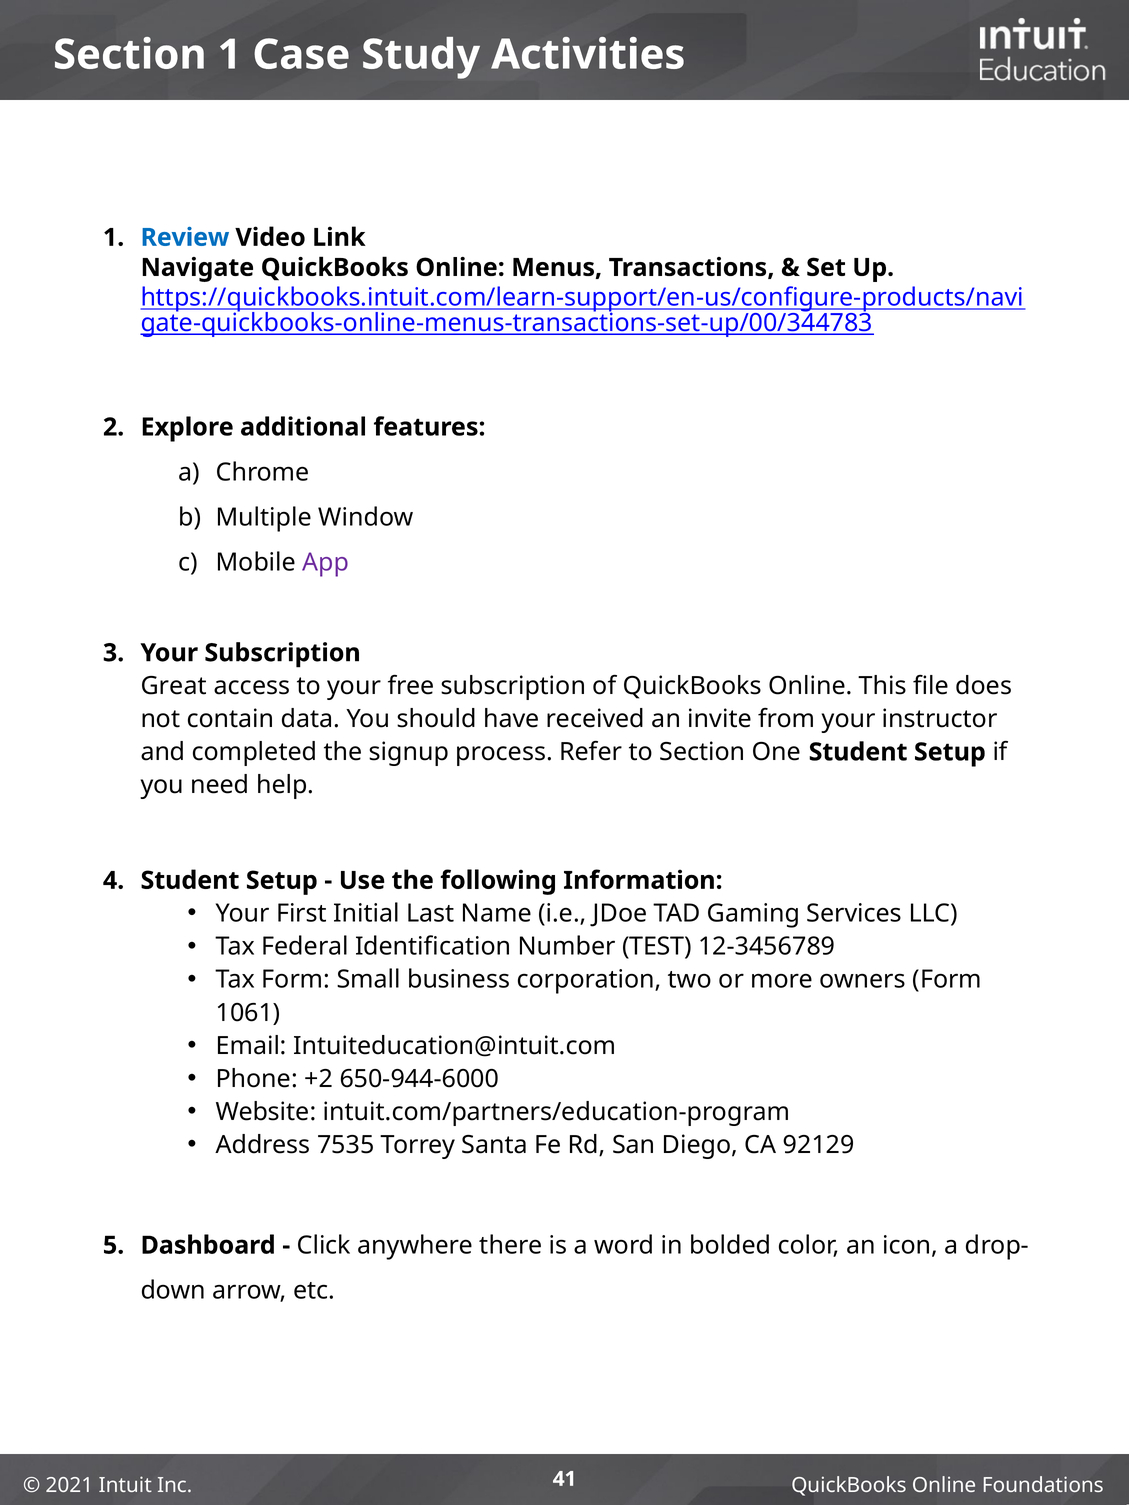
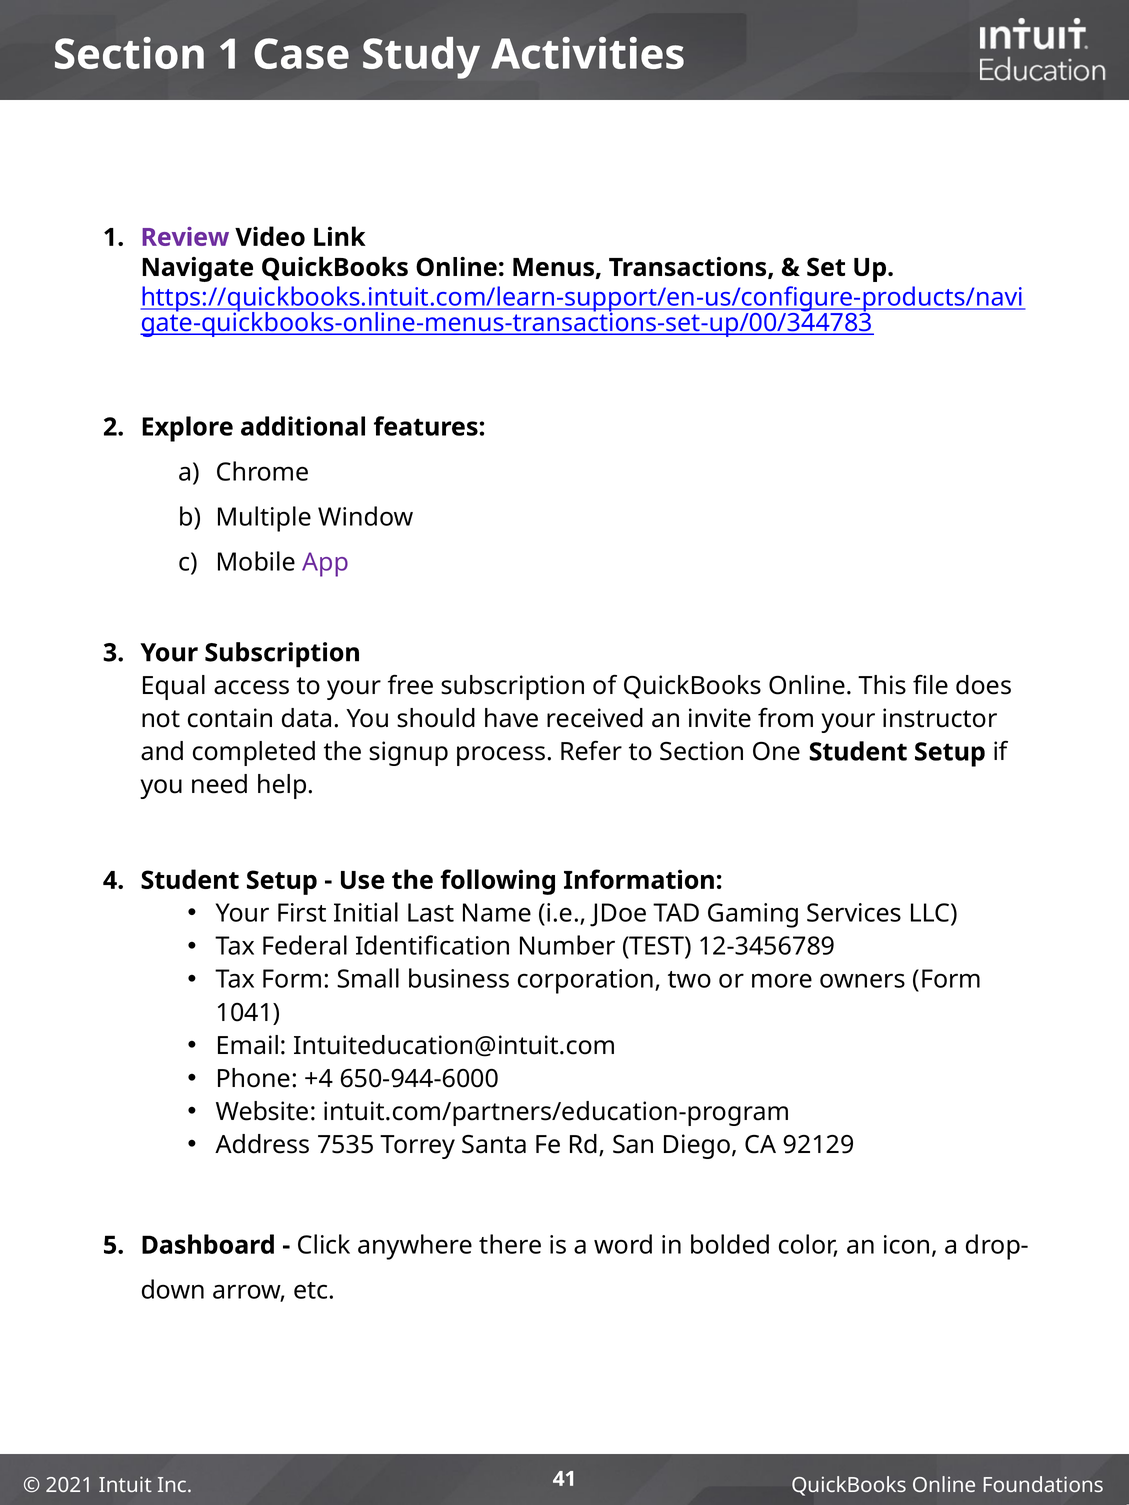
Review colour: blue -> purple
Great: Great -> Equal
1061: 1061 -> 1041
+2: +2 -> +4
